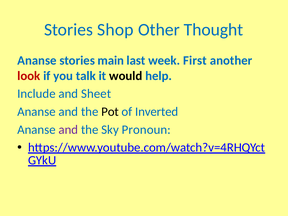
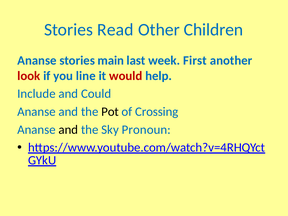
Shop: Shop -> Read
Thought: Thought -> Children
talk: talk -> line
would colour: black -> red
Sheet: Sheet -> Could
Inverted: Inverted -> Crossing
and at (68, 130) colour: purple -> black
